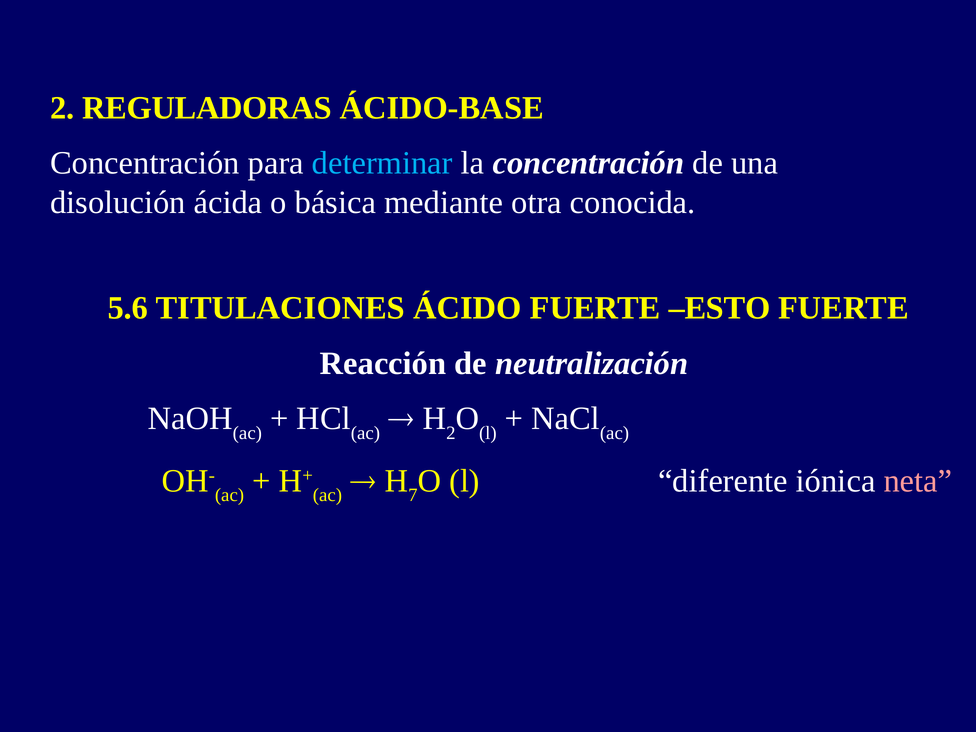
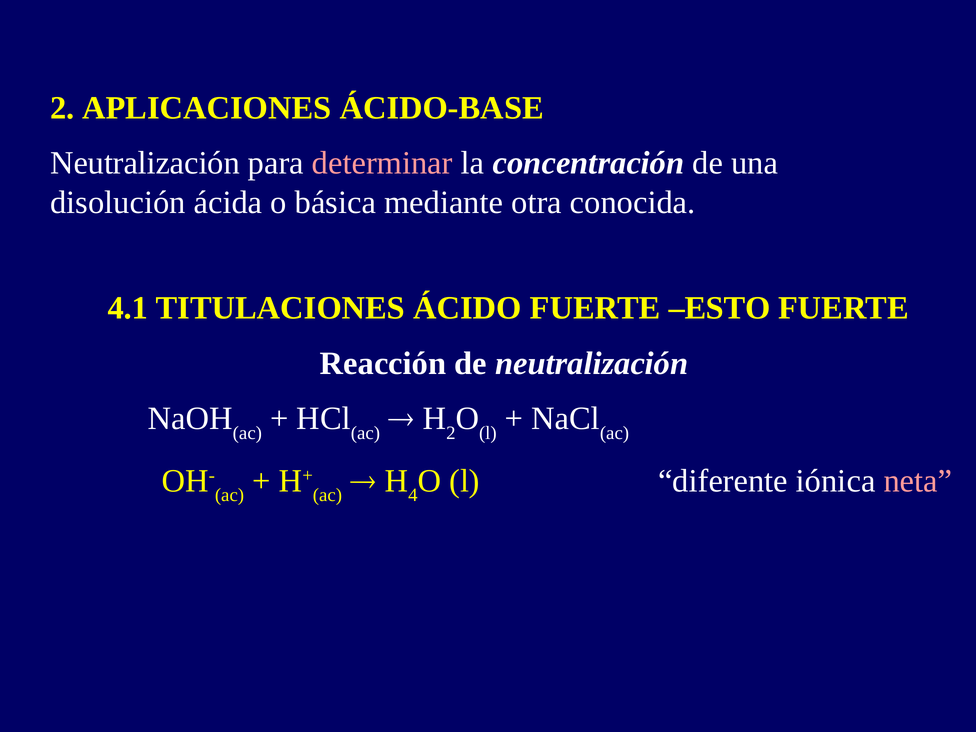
REGULADORAS: REGULADORAS -> APLICACIONES
Concentración at (145, 163): Concentración -> Neutralización
determinar colour: light blue -> pink
5.6: 5.6 -> 4.1
7: 7 -> 4
